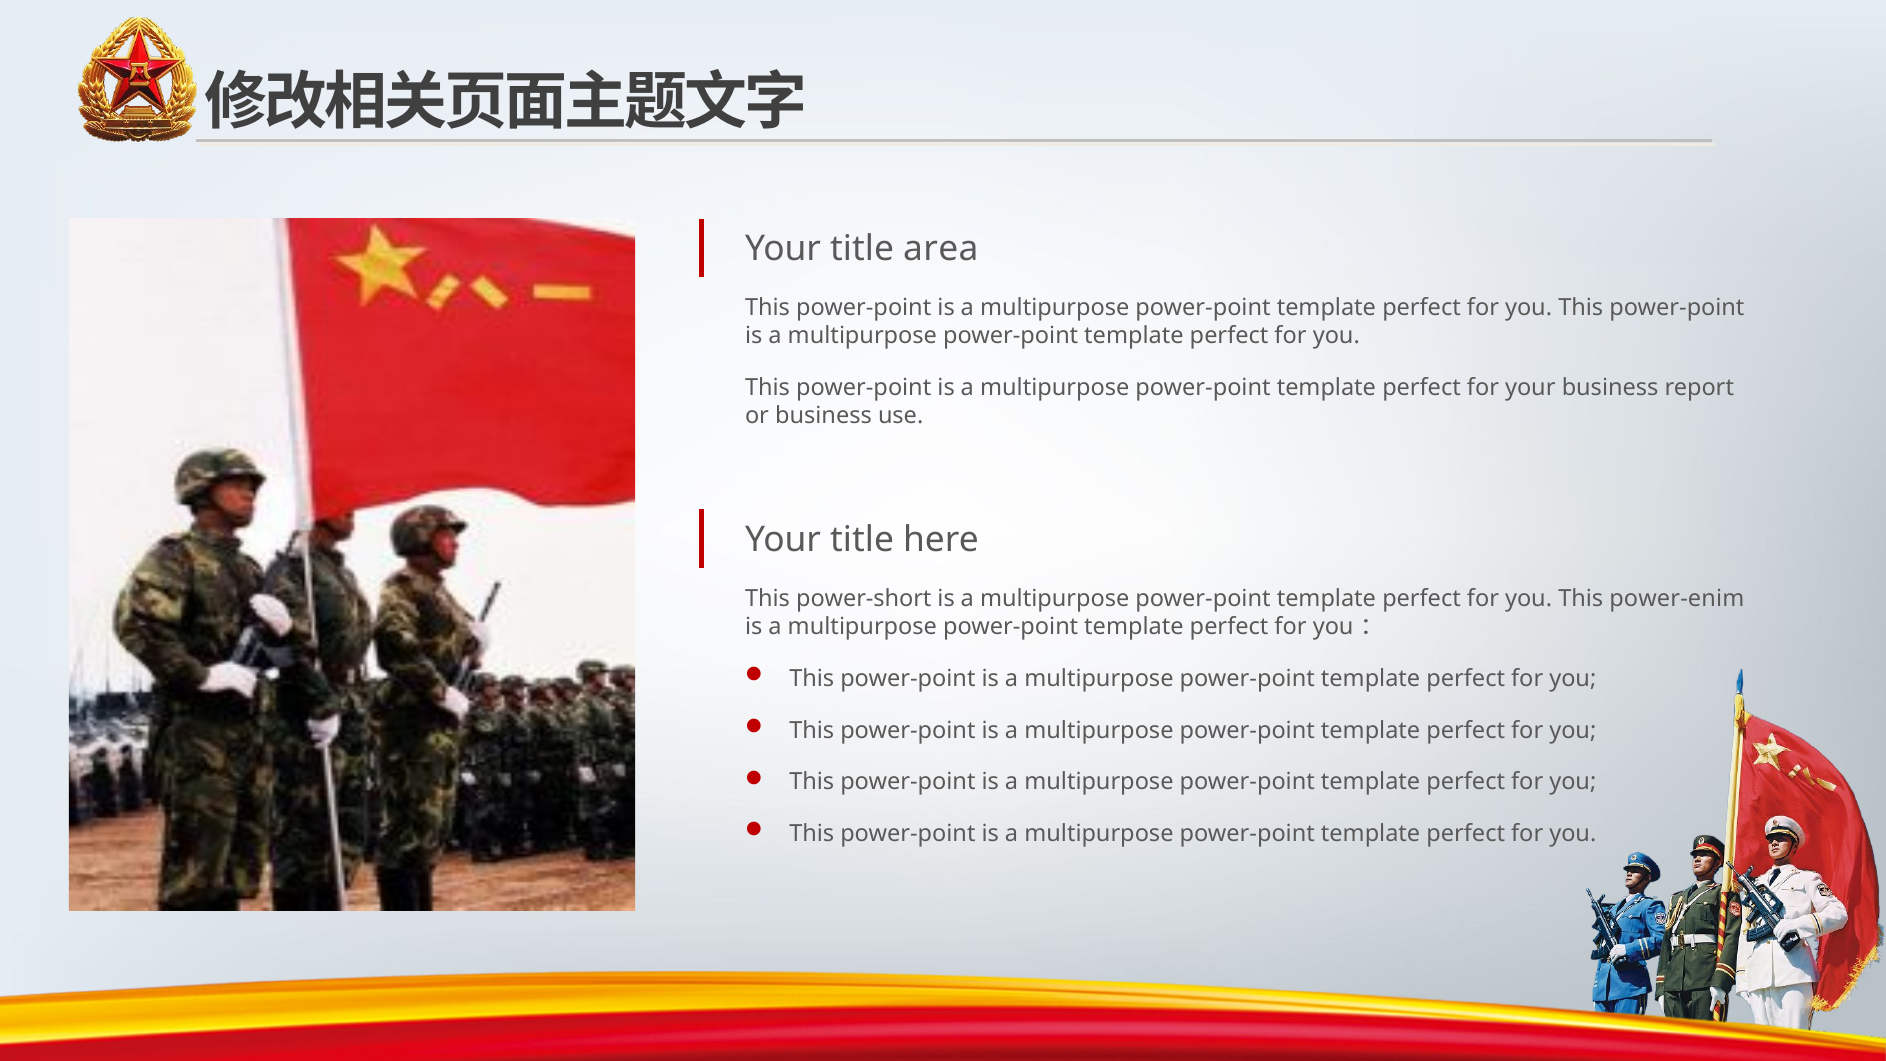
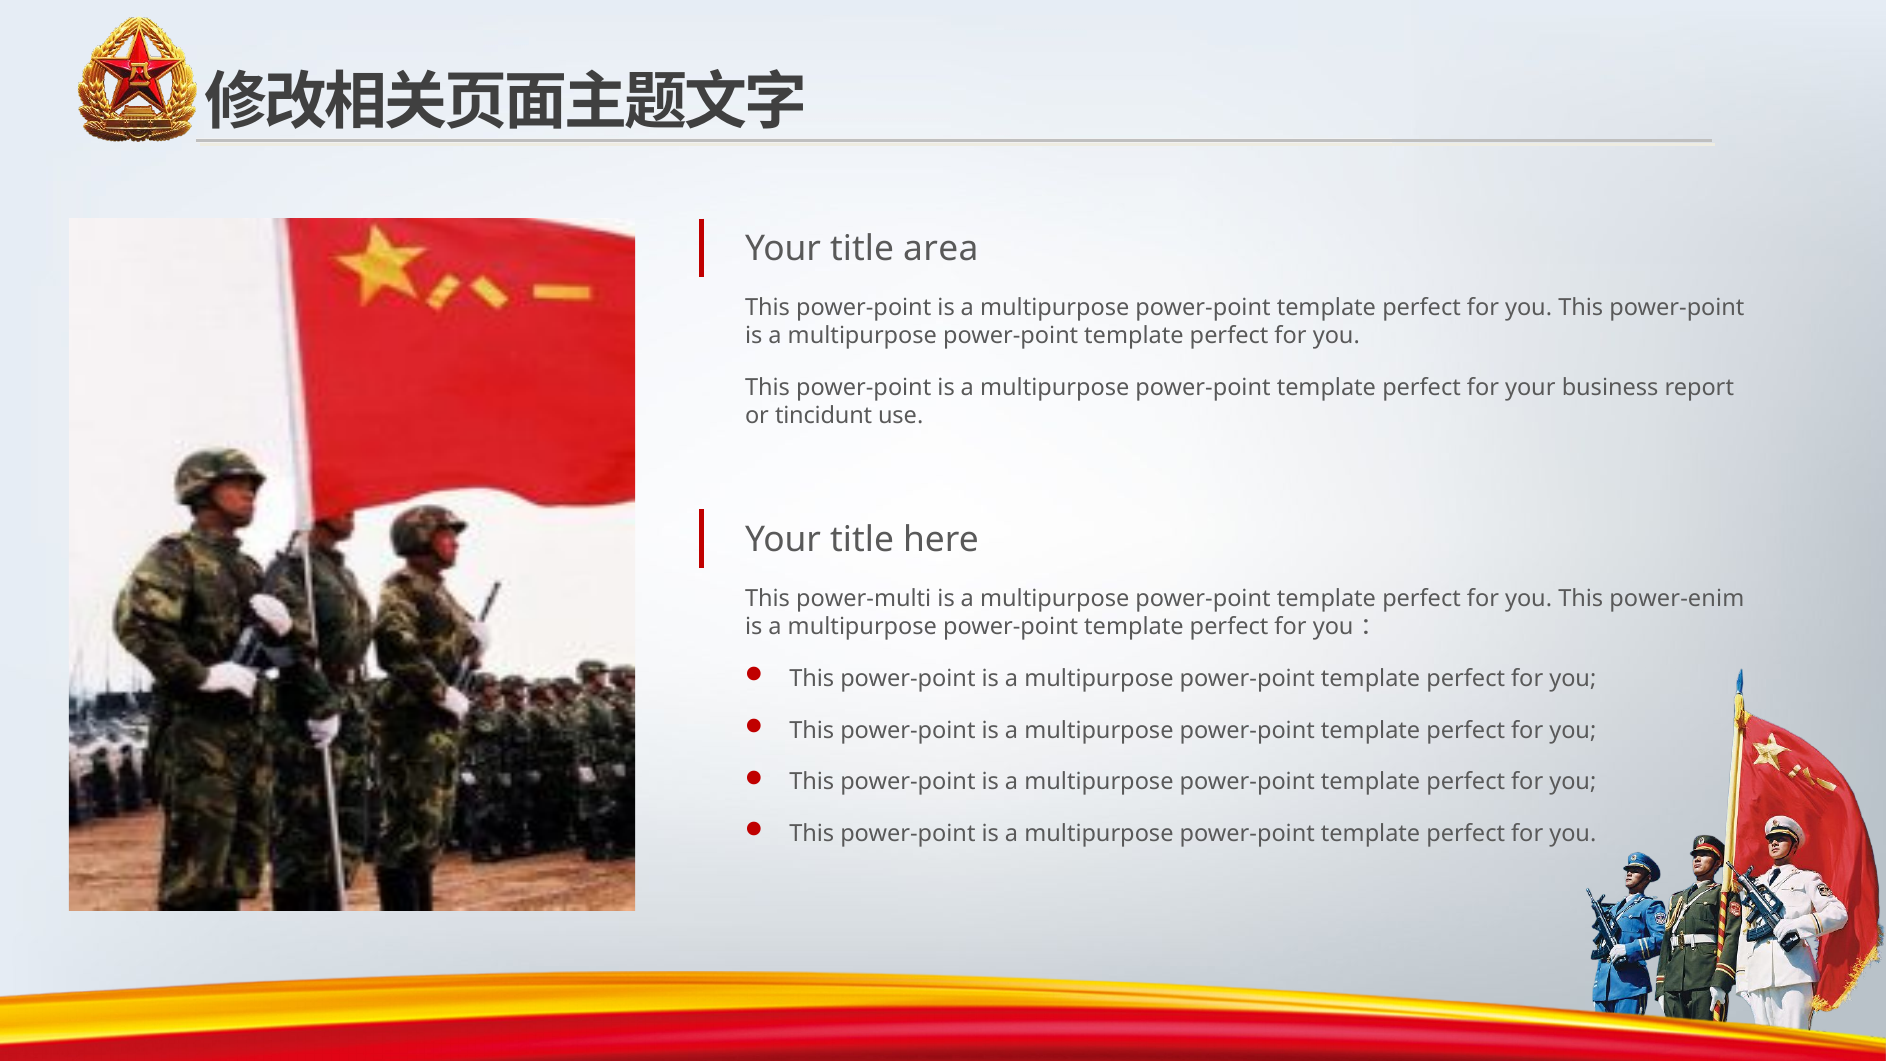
or business: business -> tincidunt
power-short: power-short -> power-multi
